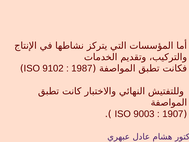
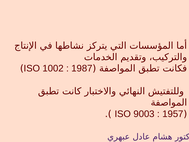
9102: 9102 -> 1002
1907: 1907 -> 1957
